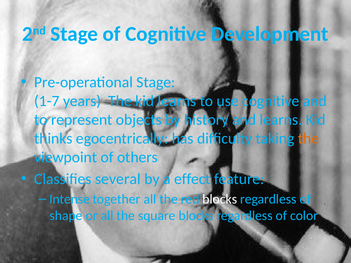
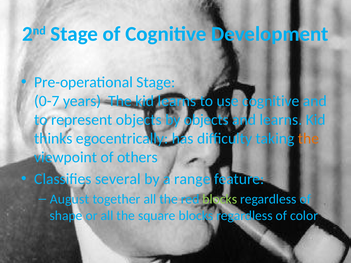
1-7: 1-7 -> 0-7
by history: history -> objects
effect: effect -> range
Intense: Intense -> August
blocks at (220, 199) colour: white -> light green
